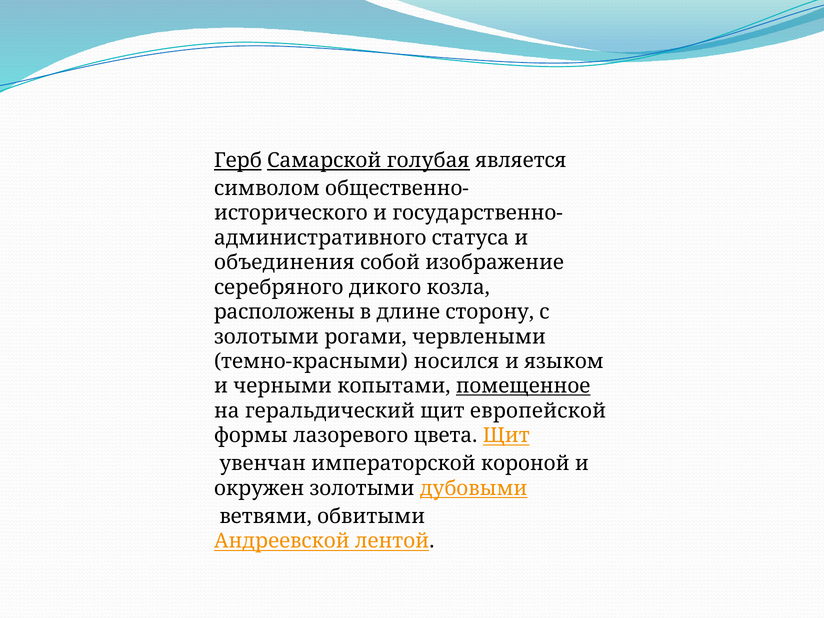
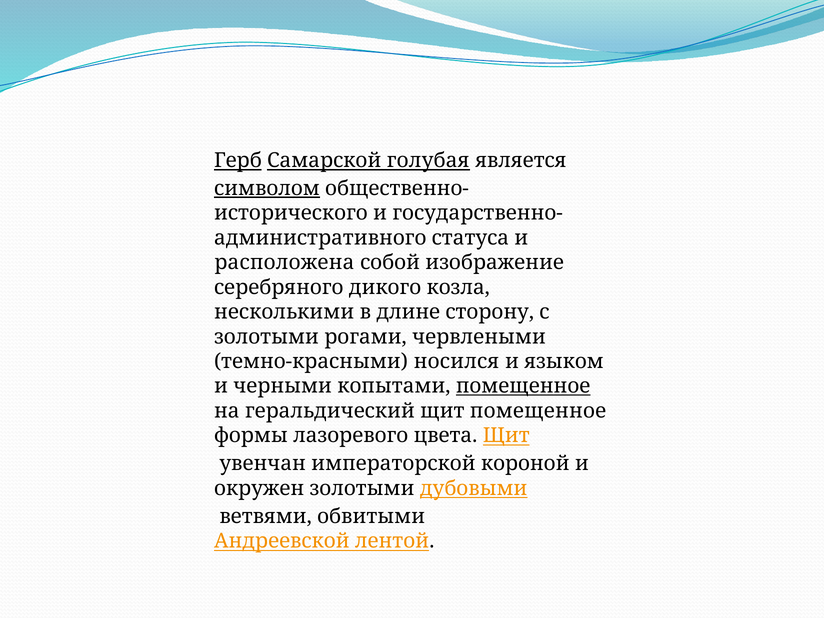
символом underline: none -> present
объединения: объединения -> расположена
расположены: расположены -> несколькими
щит европейской: европейской -> помещенное
